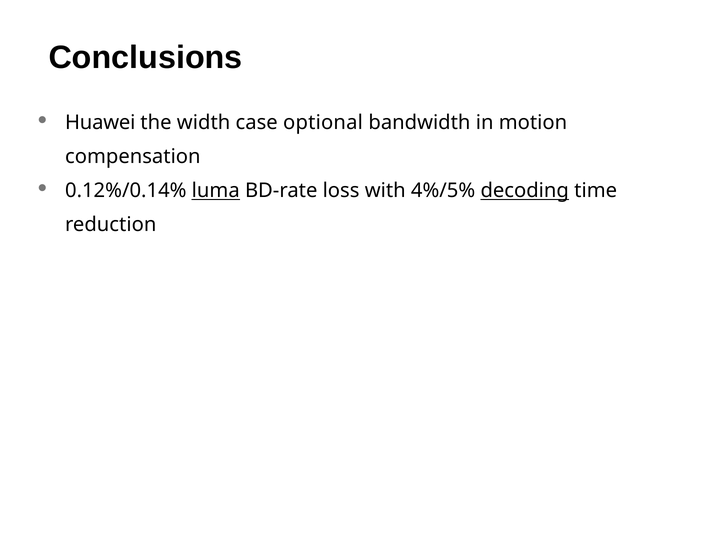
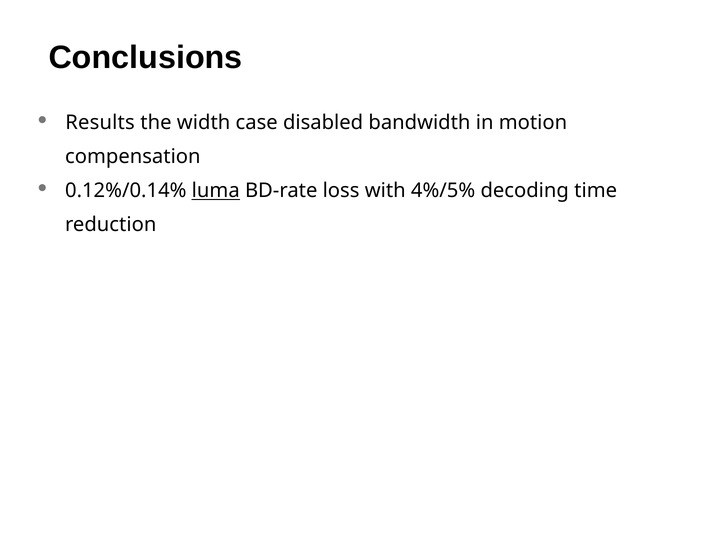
Huawei: Huawei -> Results
optional: optional -> disabled
decoding underline: present -> none
